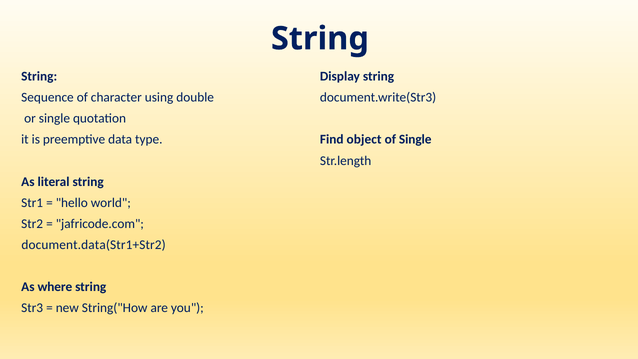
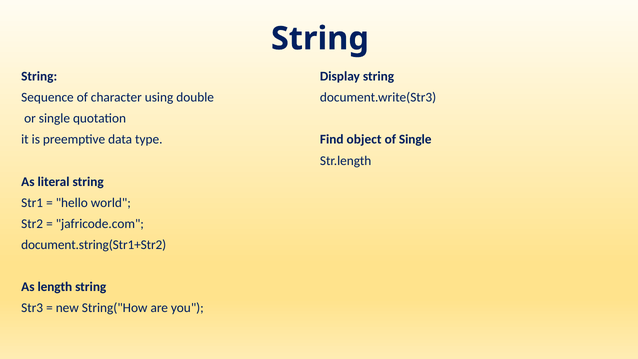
document.data(Str1+Str2: document.data(Str1+Str2 -> document.string(Str1+Str2
where: where -> length
